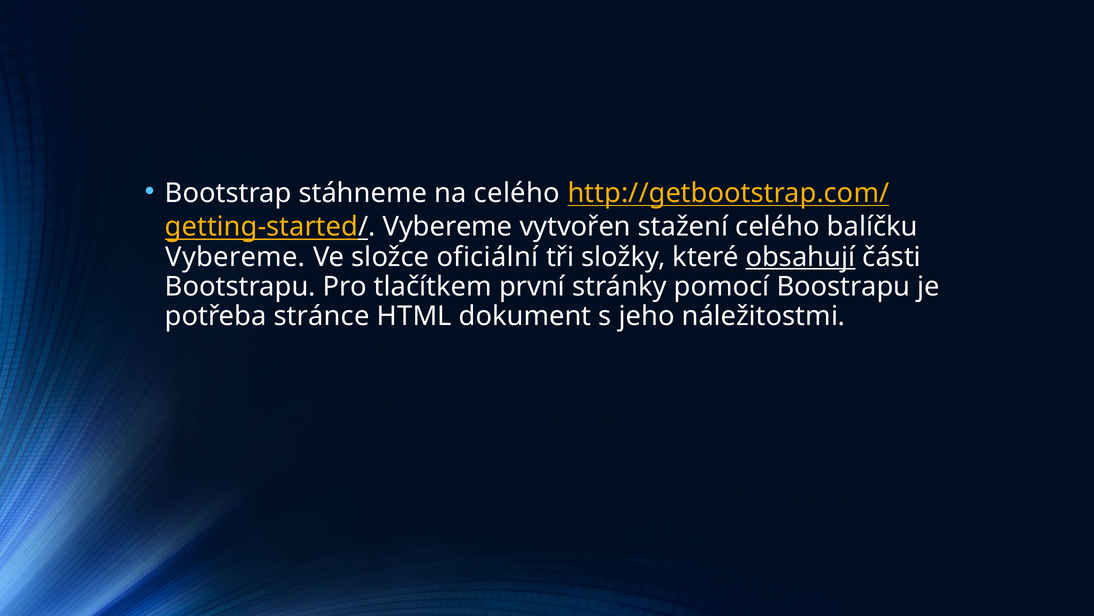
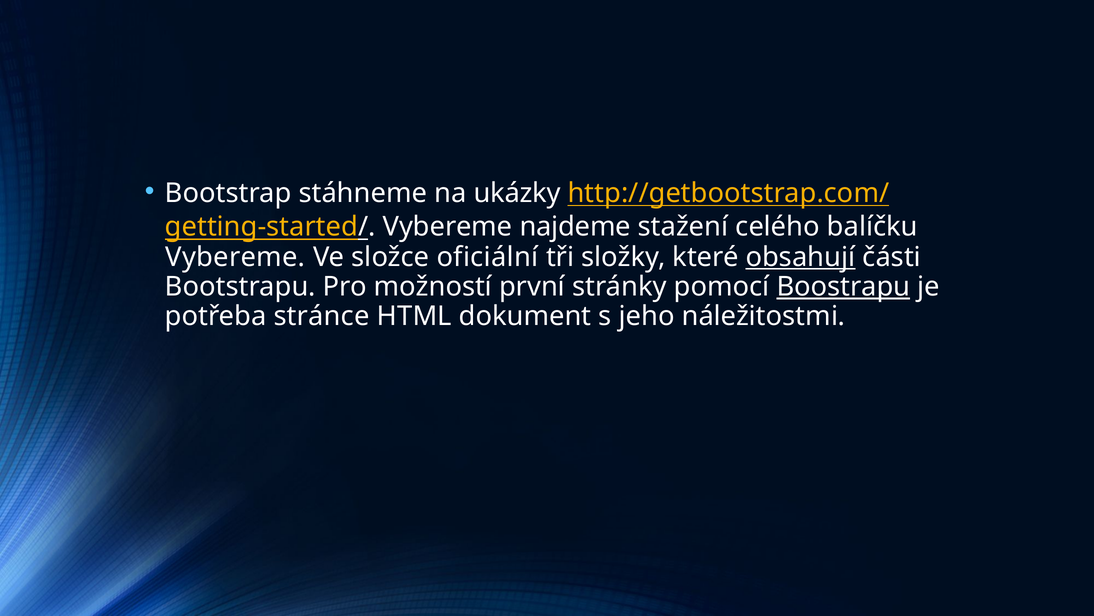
na celého: celého -> ukázky
vytvořen: vytvořen -> najdeme
tlačítkem: tlačítkem -> možností
Boostrapu underline: none -> present
